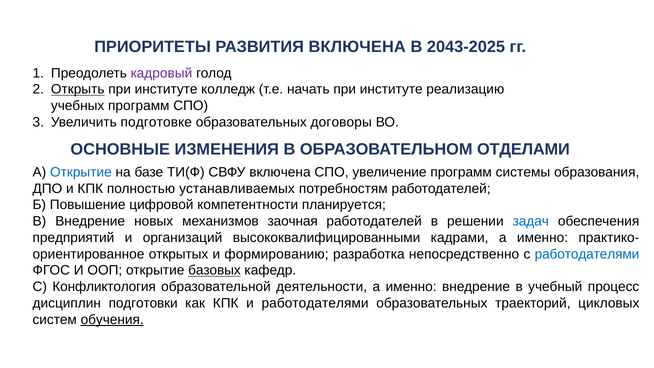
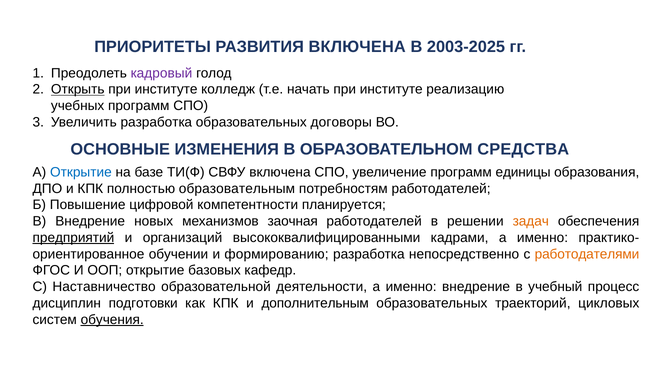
2043-2025: 2043-2025 -> 2003-2025
Увеличить подготовке: подготовке -> разработка
ОТДЕЛАМИ: ОТДЕЛАМИ -> СРЕДСТВА
системы: системы -> единицы
устанавливаемых: устанавливаемых -> образовательным
задач colour: blue -> orange
предприятий underline: none -> present
открытых: открытых -> обучении
работодателями at (587, 254) colour: blue -> orange
базовых underline: present -> none
Конфликтология: Конфликтология -> Наставничество
и работодателями: работодателями -> дополнительным
